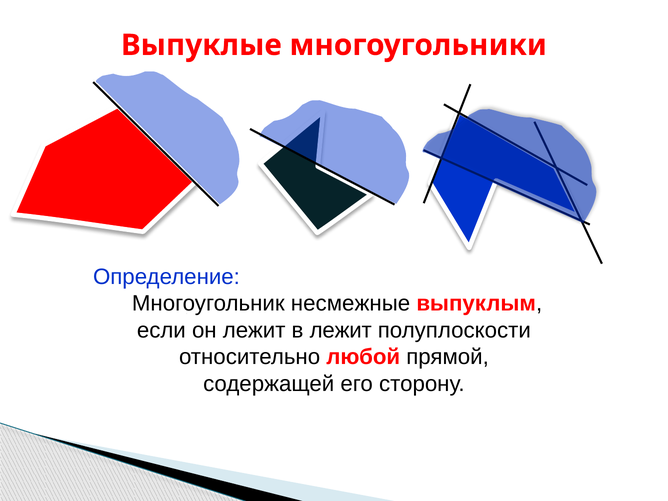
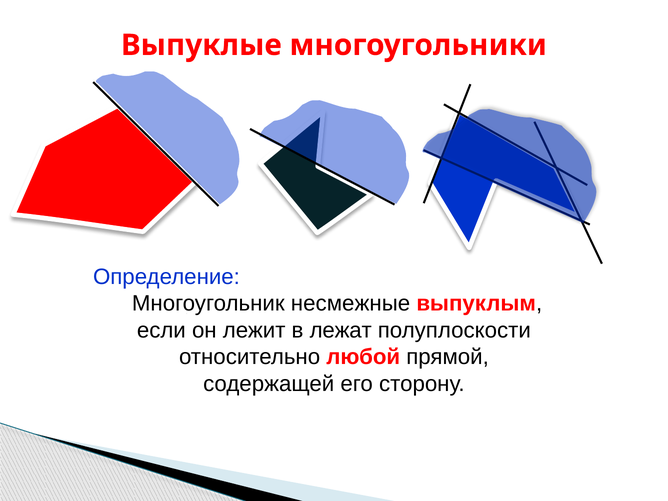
в лежит: лежит -> лежат
